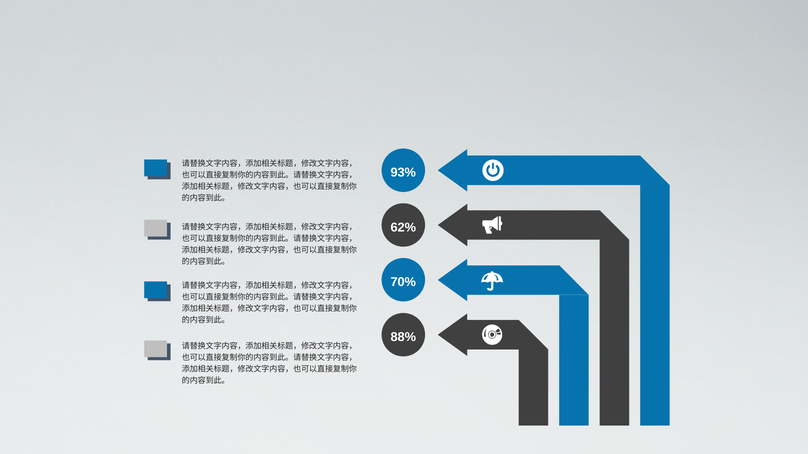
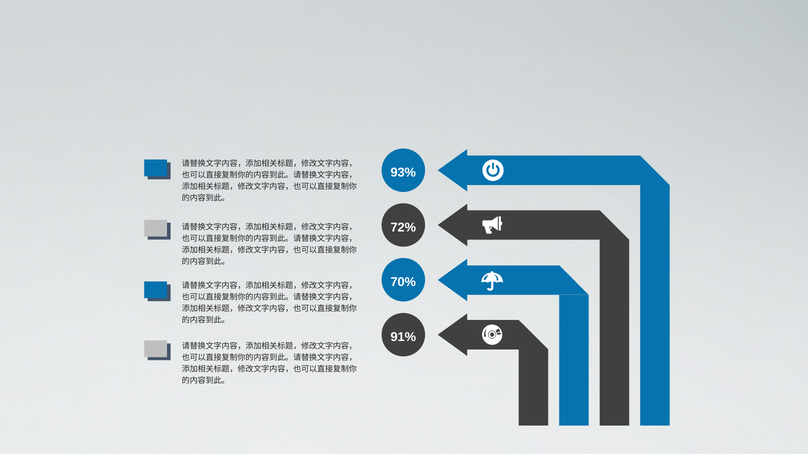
62%: 62% -> 72%
88%: 88% -> 91%
